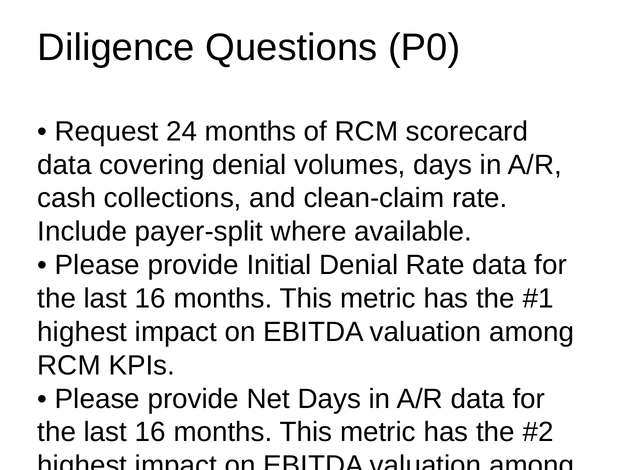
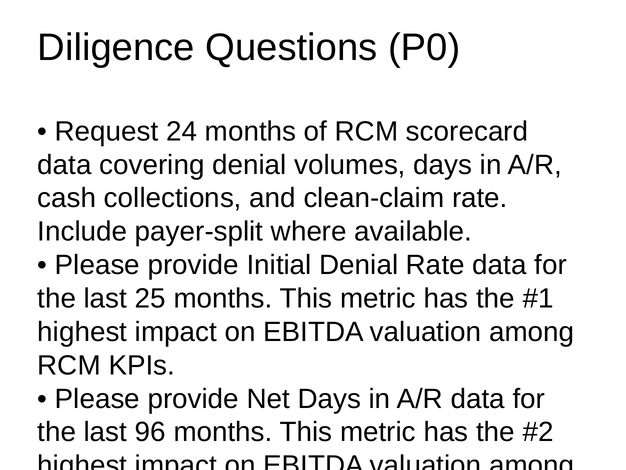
16 at (150, 298): 16 -> 25
16 at (150, 432): 16 -> 96
